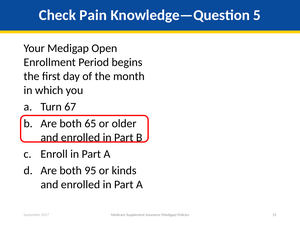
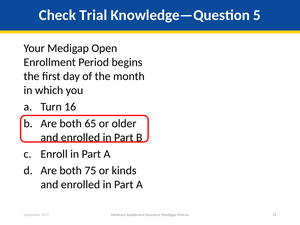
Pain: Pain -> Trial
67: 67 -> 16
95: 95 -> 75
